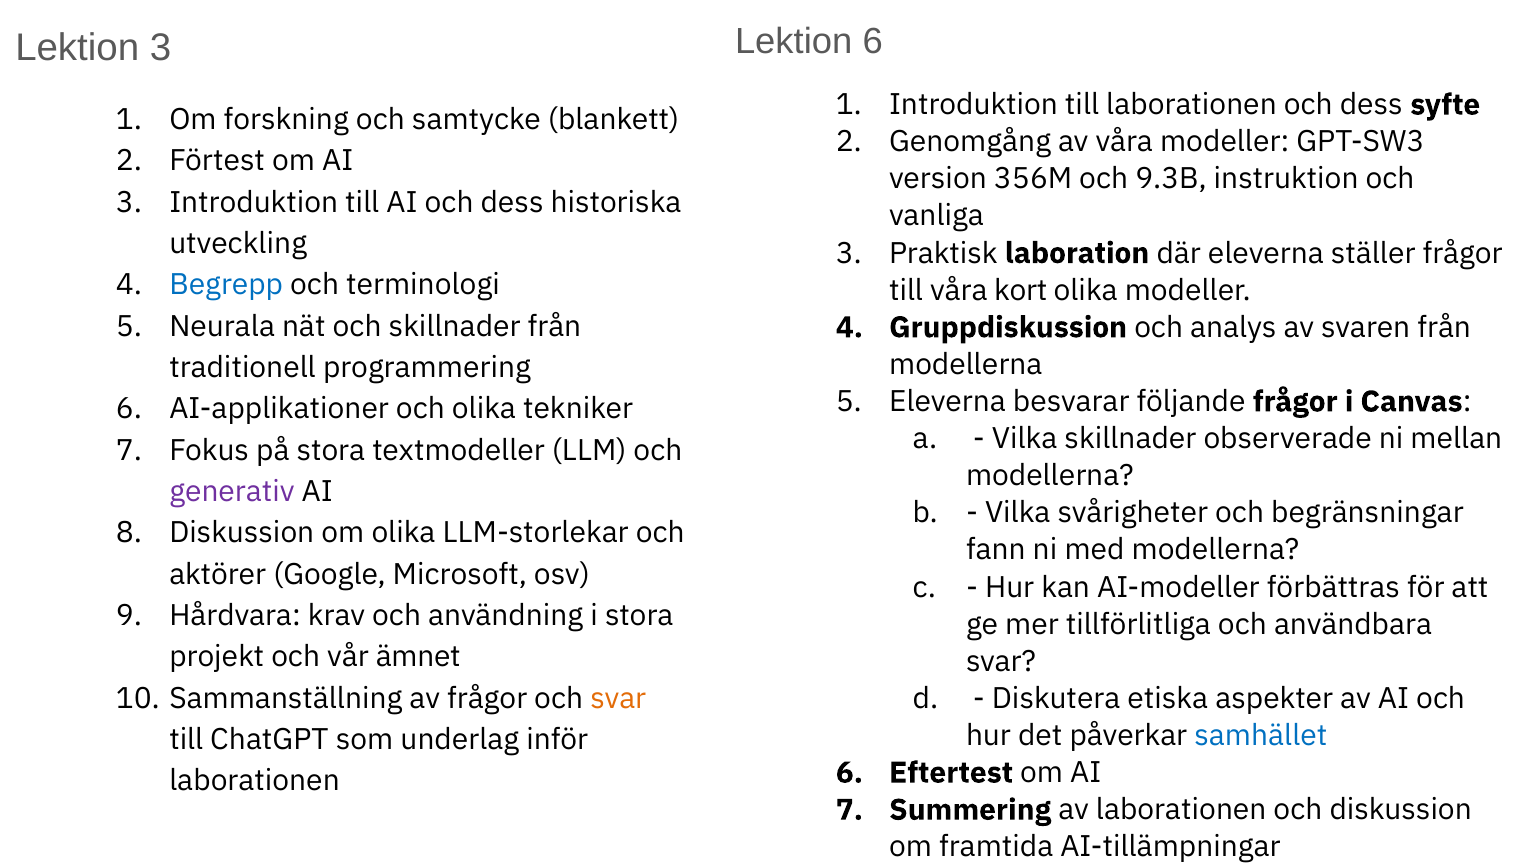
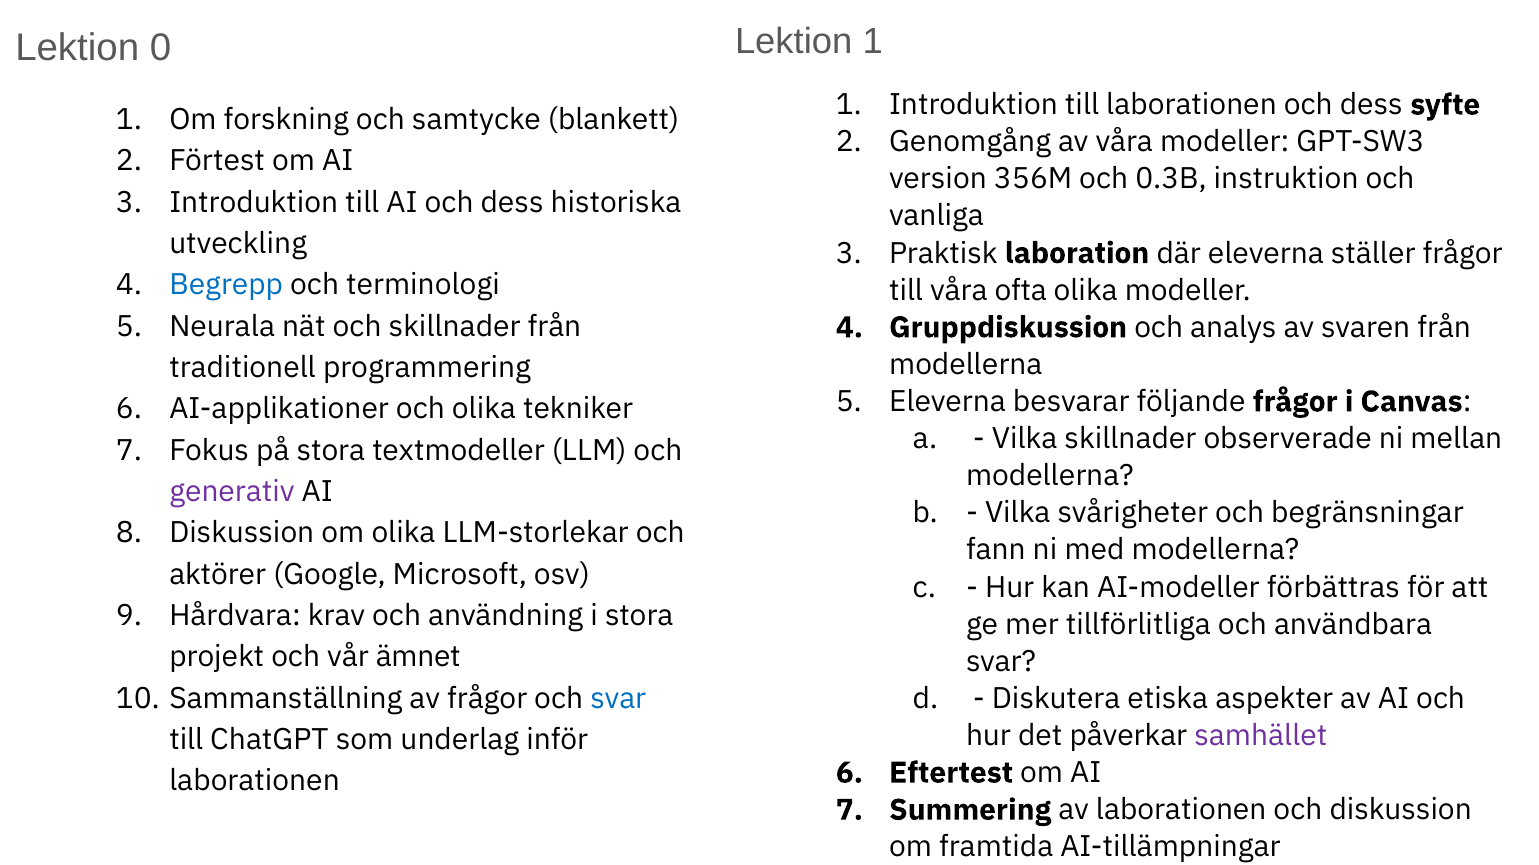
Lektion 6: 6 -> 1
Lektion 3: 3 -> 0
9.3B: 9.3B -> 0.3B
kort: kort -> ofta
svar at (618, 699) colour: orange -> blue
samhället colour: blue -> purple
